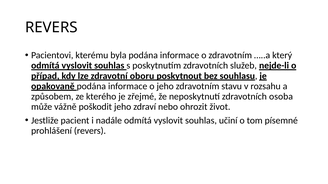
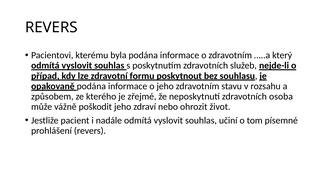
oboru: oboru -> formu
